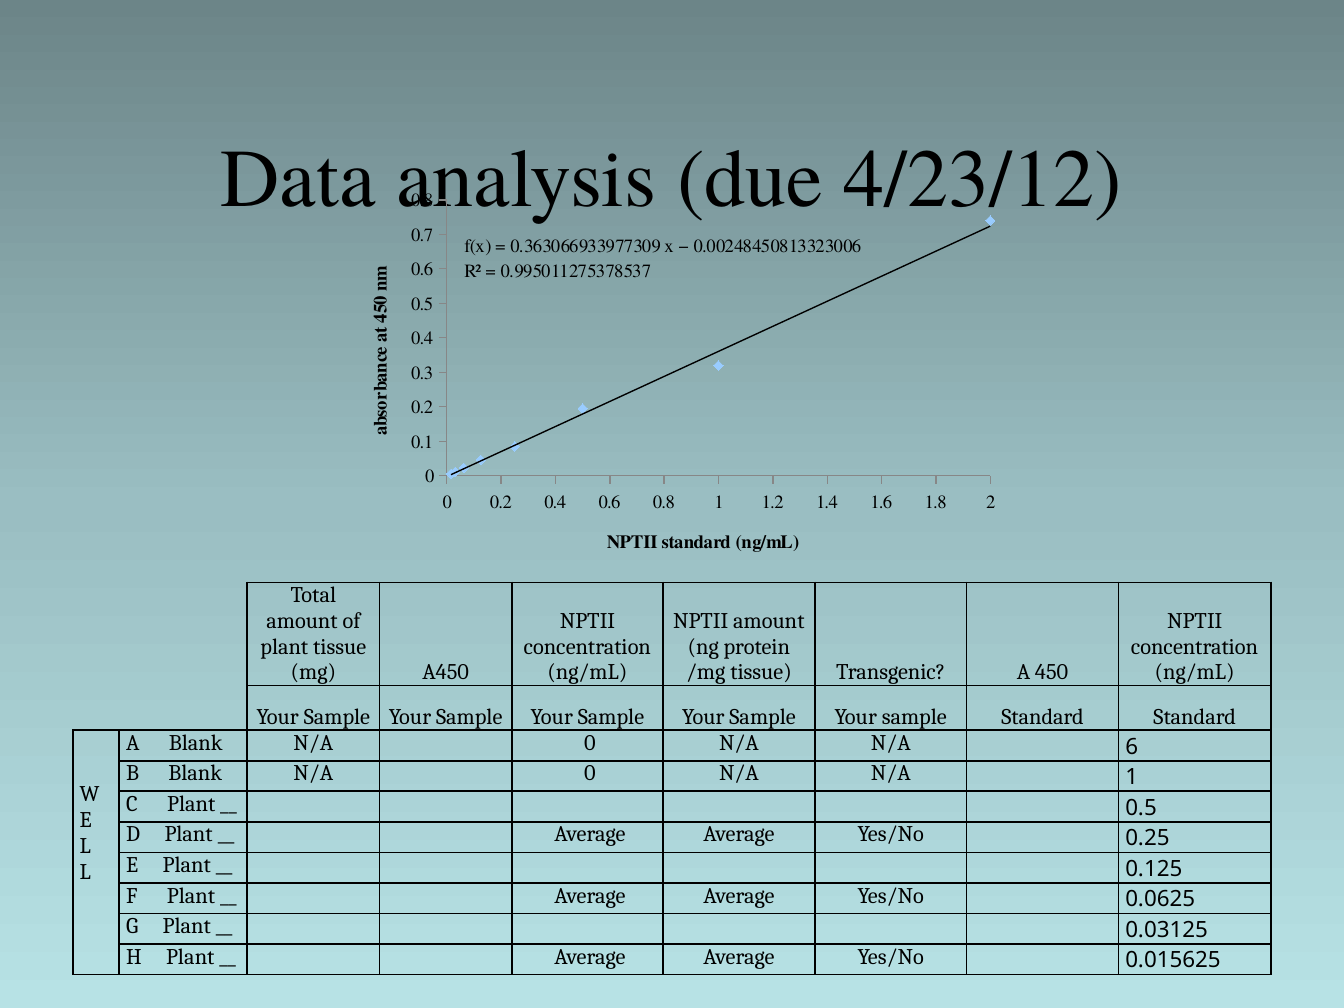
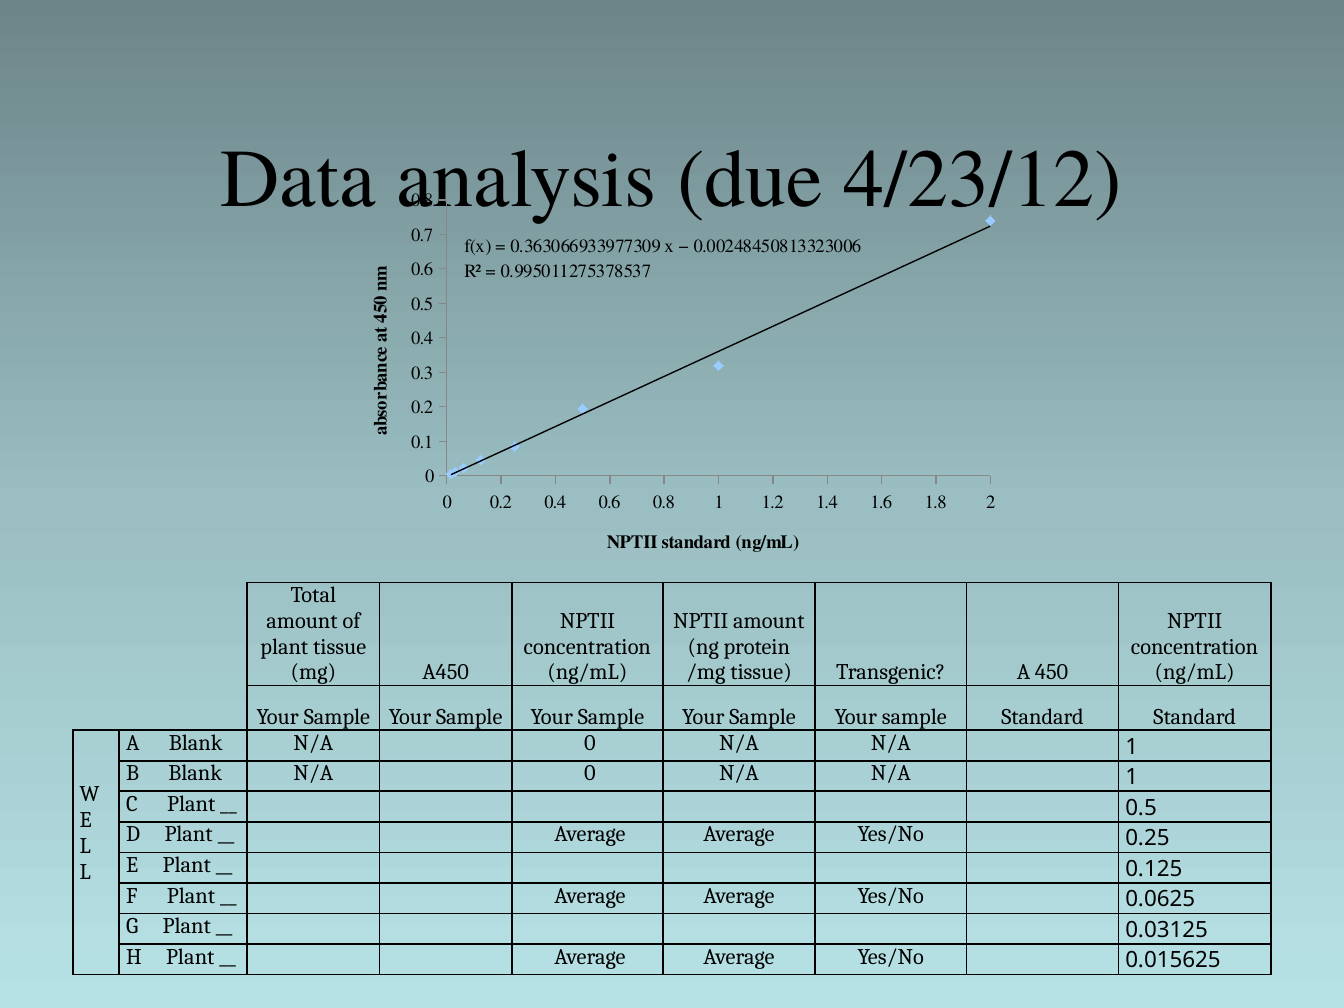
6 at (1132, 747): 6 -> 1
